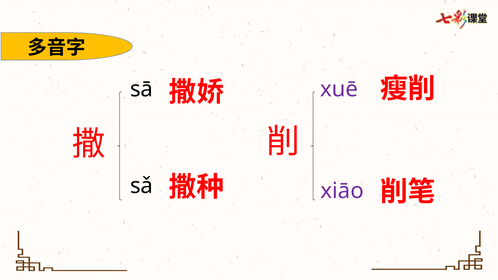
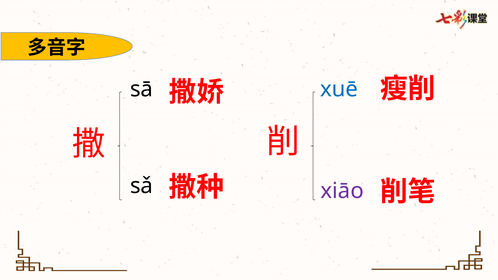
xuē colour: purple -> blue
